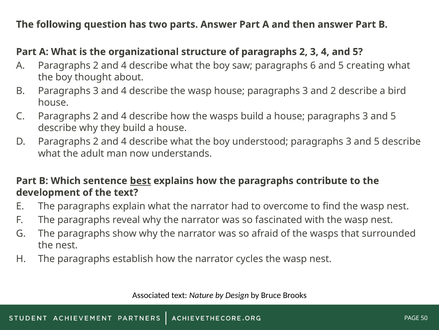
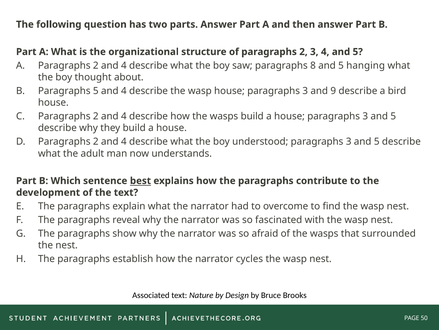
6: 6 -> 8
creating: creating -> hanging
B Paragraphs 3: 3 -> 5
and 2: 2 -> 9
